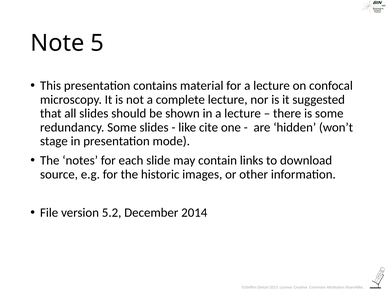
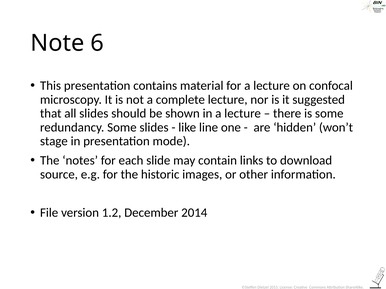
5: 5 -> 6
cite: cite -> line
5.2: 5.2 -> 1.2
